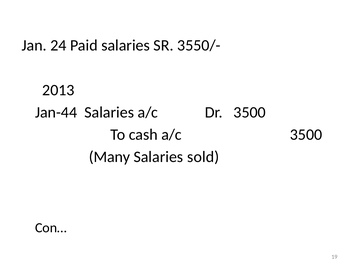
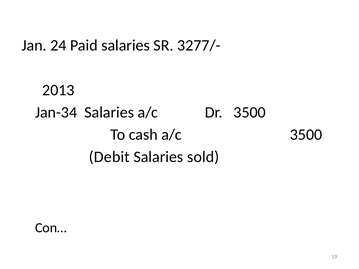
3550/-: 3550/- -> 3277/-
Jan-44: Jan-44 -> Jan-34
Many: Many -> Debit
